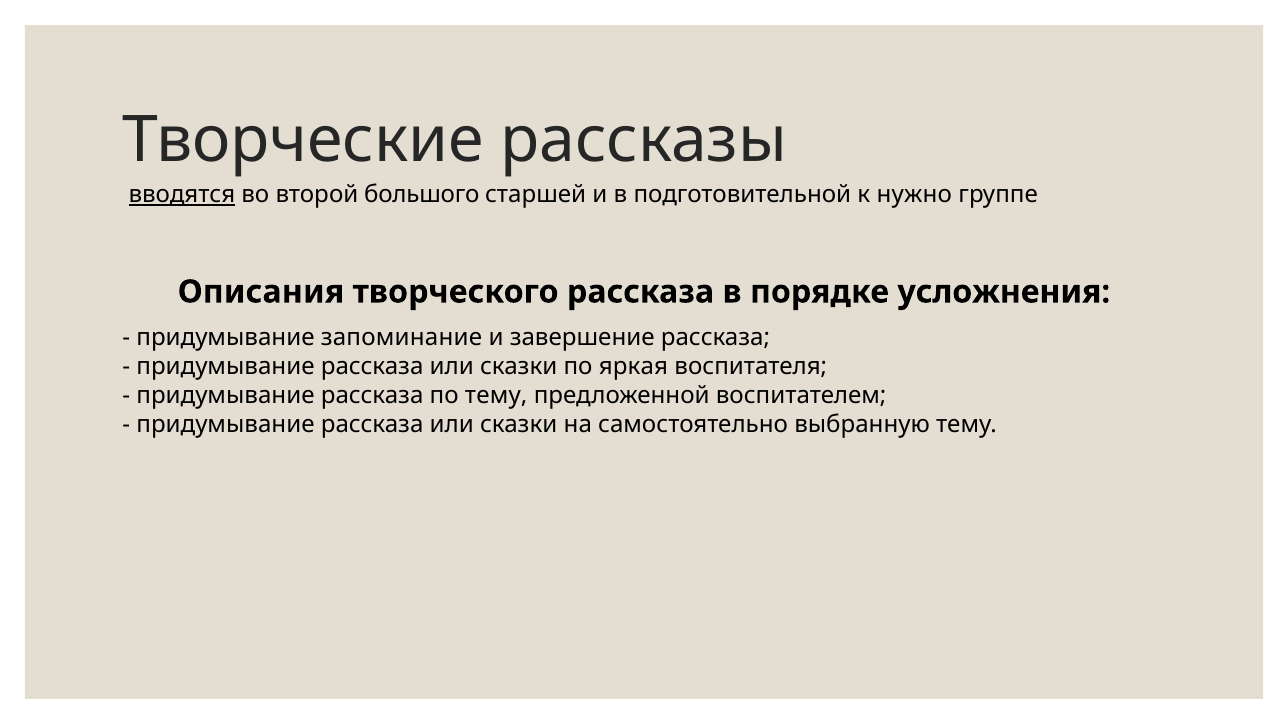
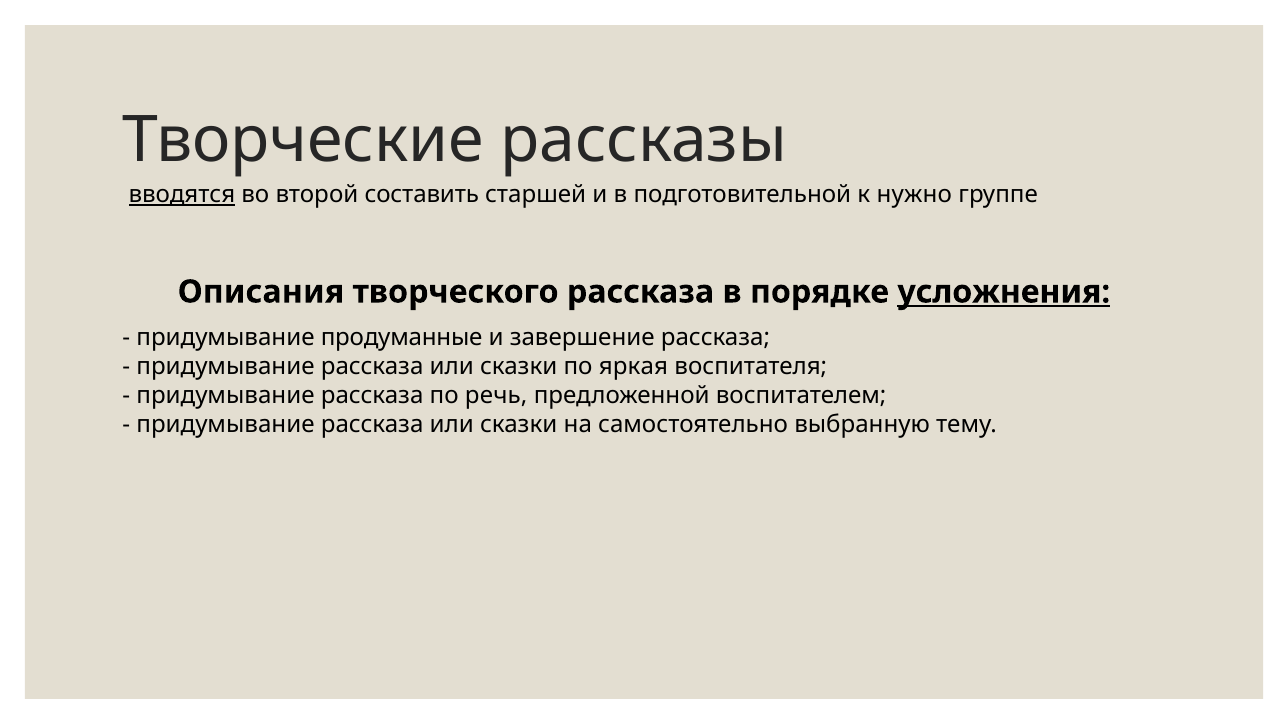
большого: большого -> составить
усложнения underline: none -> present
запоминание: запоминание -> продуманные
по тему: тему -> речь
